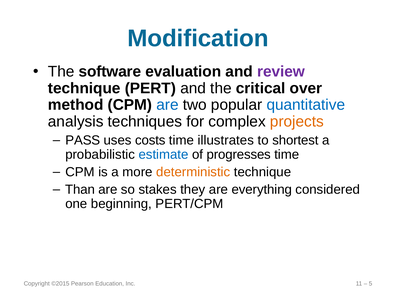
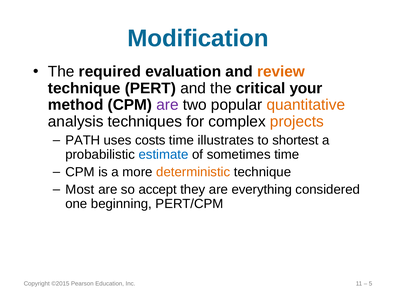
software: software -> required
review colour: purple -> orange
over: over -> your
are at (168, 105) colour: blue -> purple
quantitative colour: blue -> orange
PASS: PASS -> PATH
progresses: progresses -> sometimes
Than: Than -> Most
stakes: stakes -> accept
